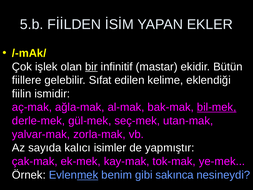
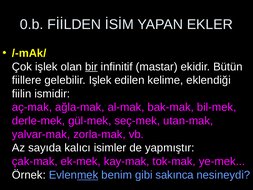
5.b: 5.b -> 0.b
gelebilir Sıfat: Sıfat -> Işlek
bil-mek underline: present -> none
